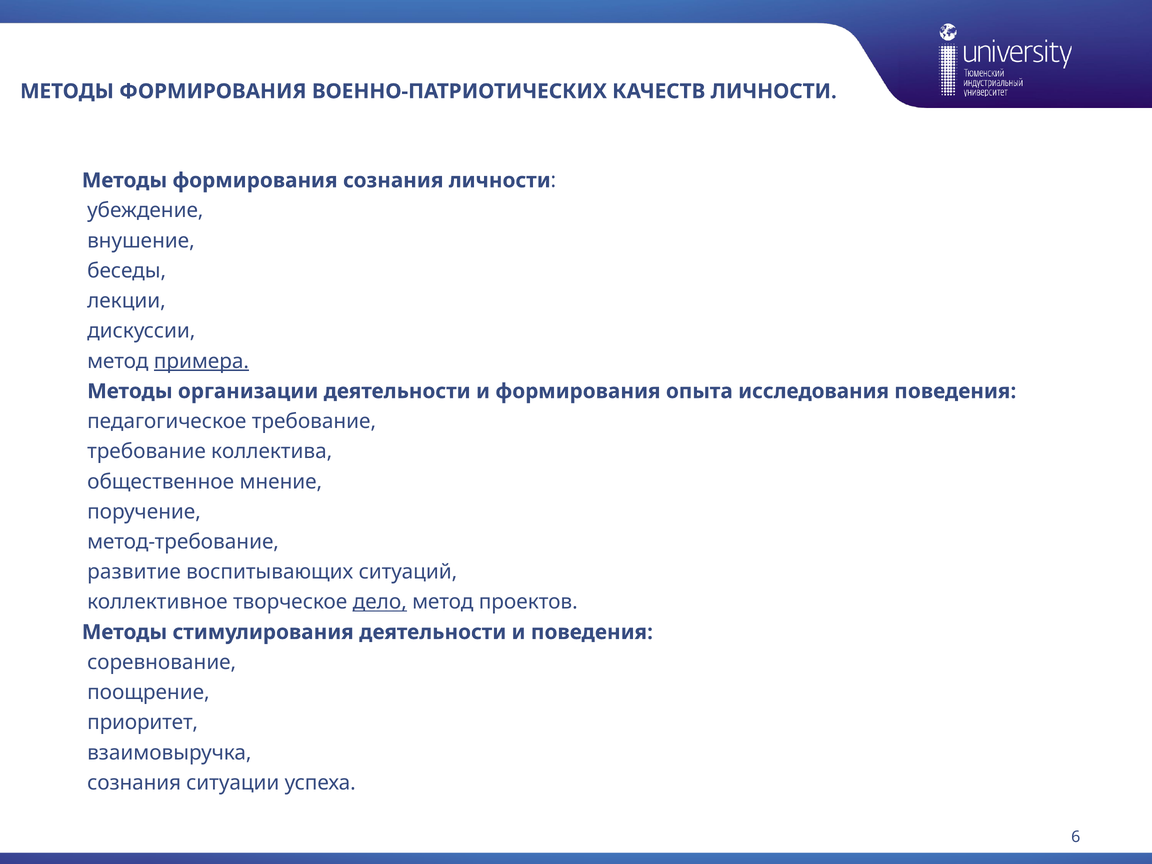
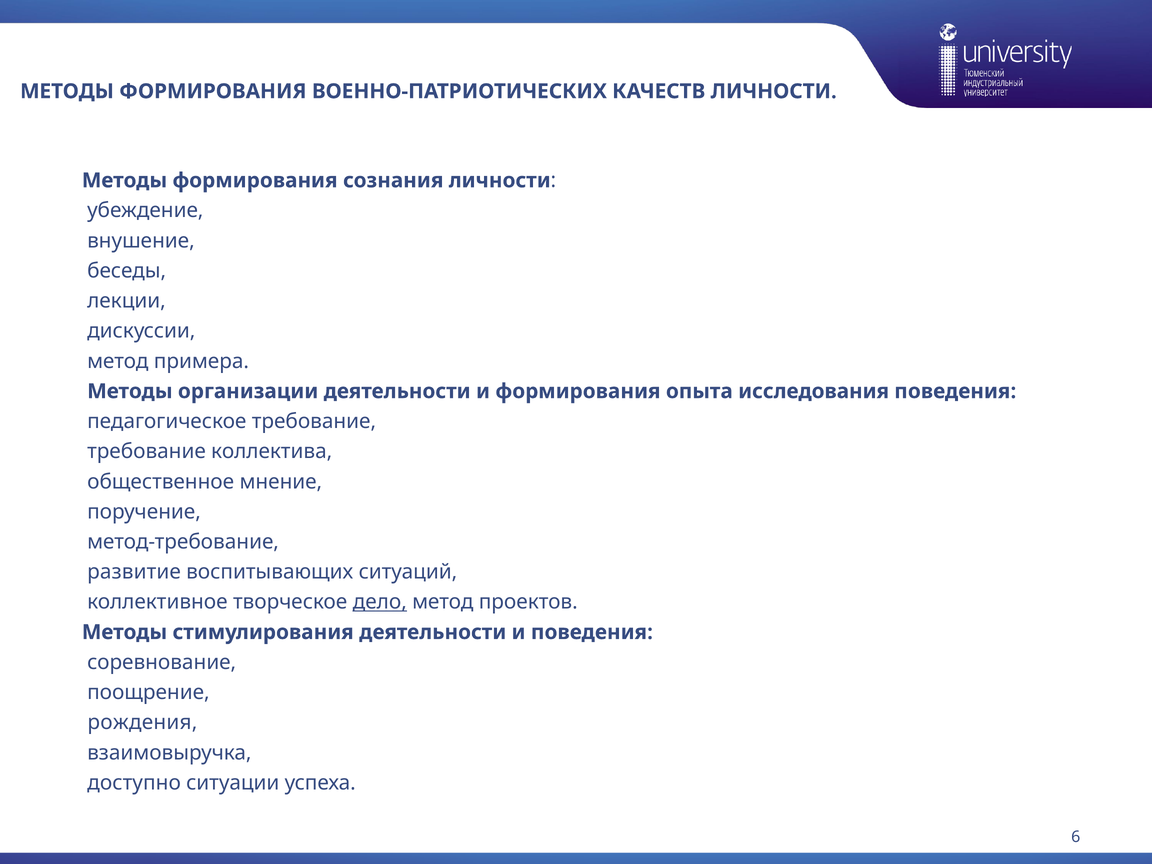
примера underline: present -> none
приоритет: приоритет -> рождения
сознания at (134, 783): сознания -> доступно
